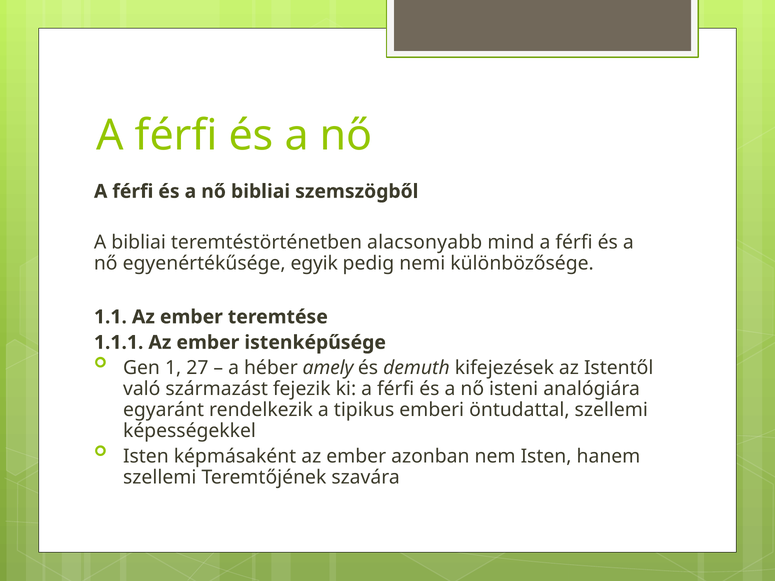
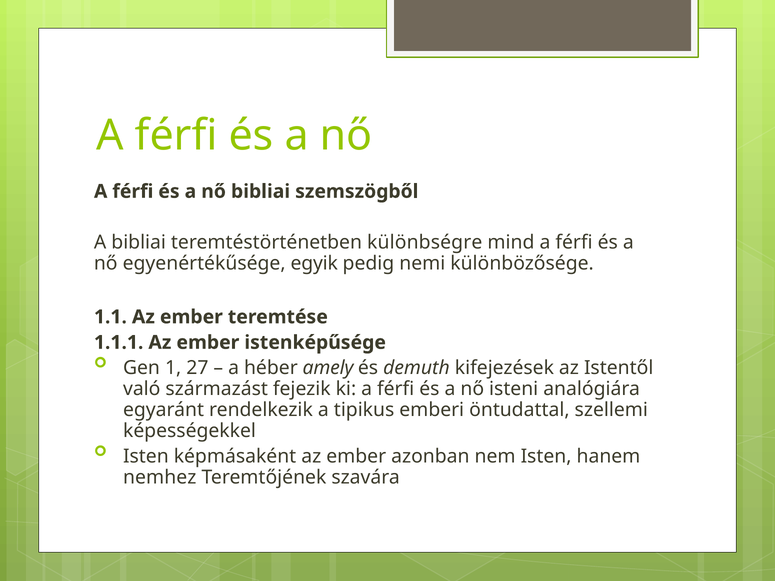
alacsonyabb: alacsonyabb -> különbségre
szellemi at (160, 477): szellemi -> nemhez
